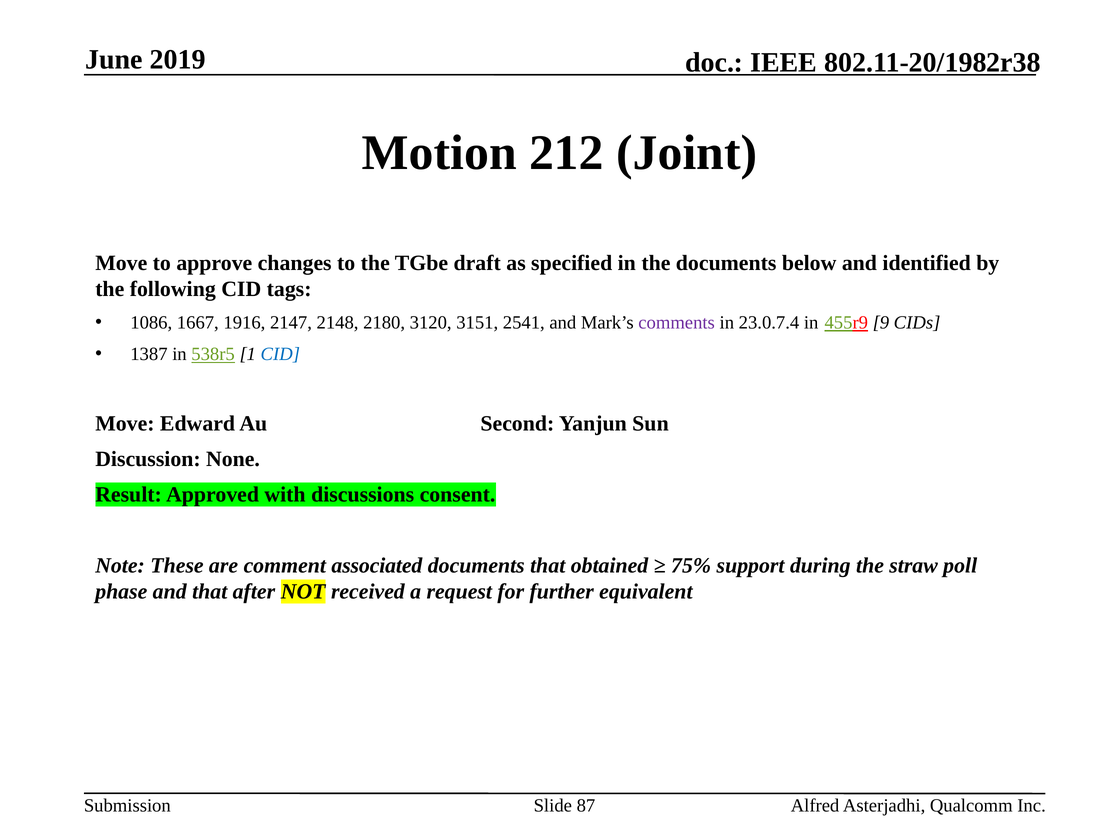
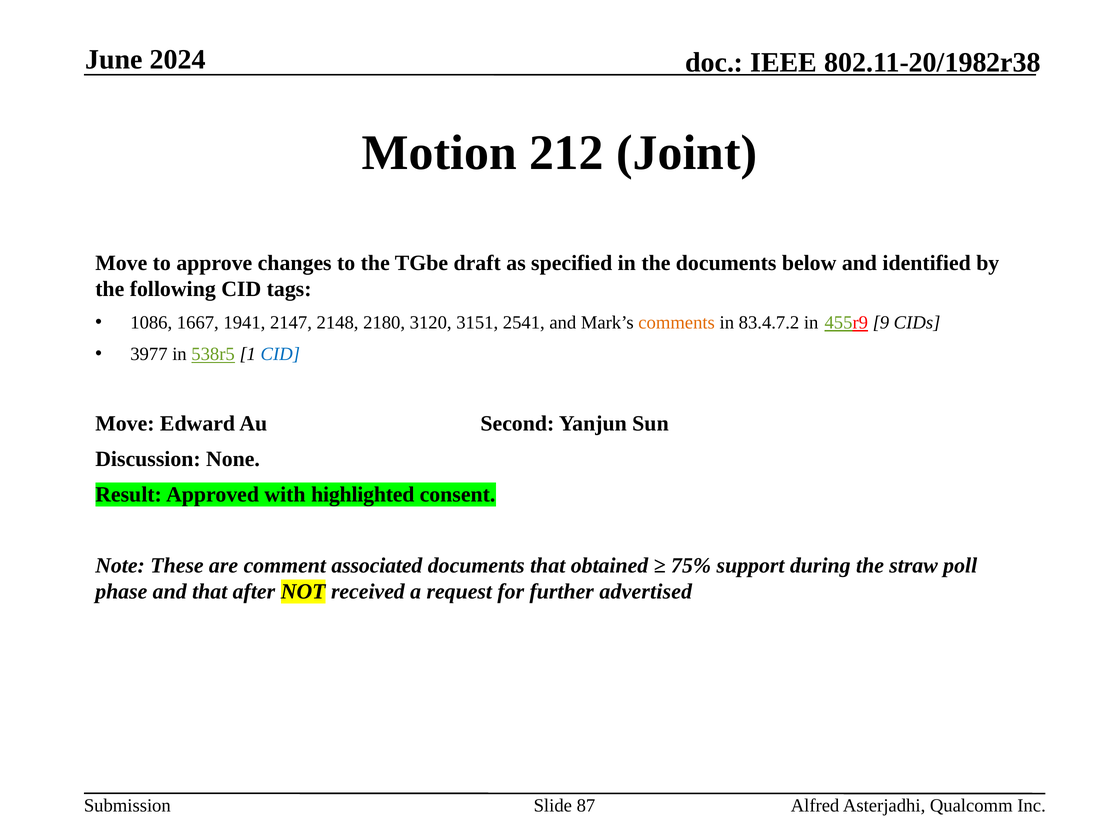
2019: 2019 -> 2024
1916: 1916 -> 1941
comments colour: purple -> orange
23.0.7.4: 23.0.7.4 -> 83.4.7.2
1387: 1387 -> 3977
discussions: discussions -> highlighted
equivalent: equivalent -> advertised
